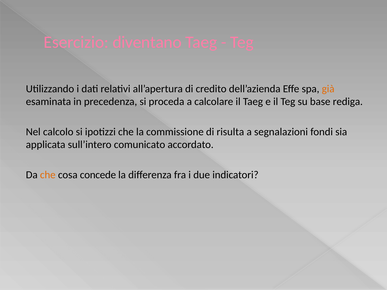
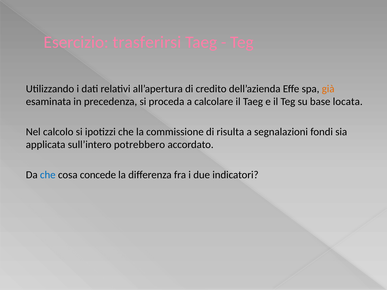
diventano: diventano -> trasferirsi
rediga: rediga -> locata
comunicato: comunicato -> potrebbero
che at (48, 175) colour: orange -> blue
